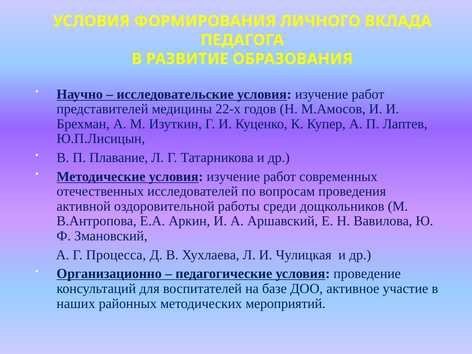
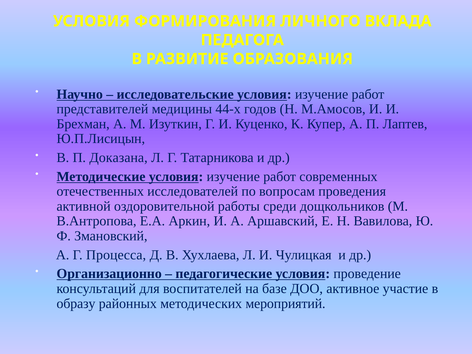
22-х: 22-х -> 44-х
Плавание: Плавание -> Доказана
наших: наших -> образу
